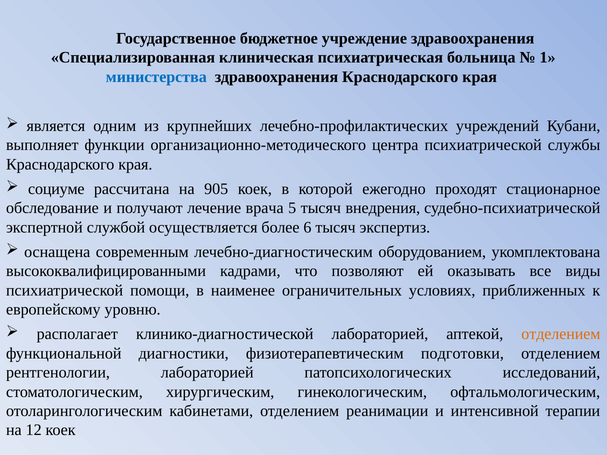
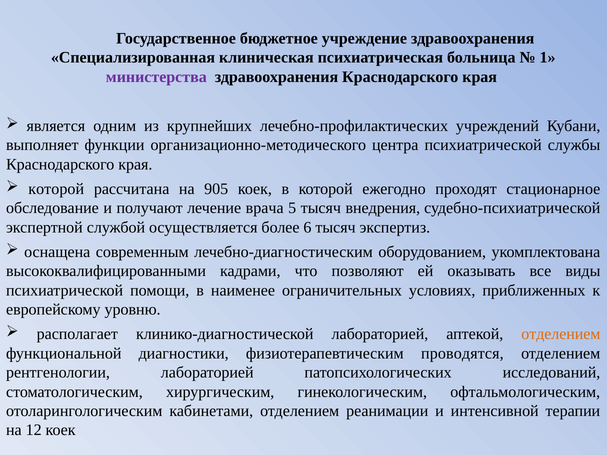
министерства colour: blue -> purple
социуме at (56, 189): социуме -> которой
подготовки: подготовки -> проводятся
